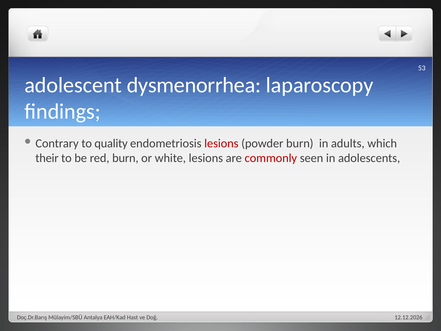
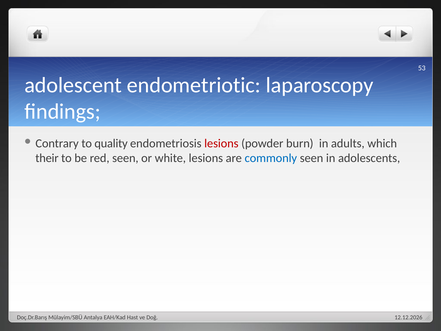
dysmenorrhea: dysmenorrhea -> endometriotic
red burn: burn -> seen
commonly colour: red -> blue
